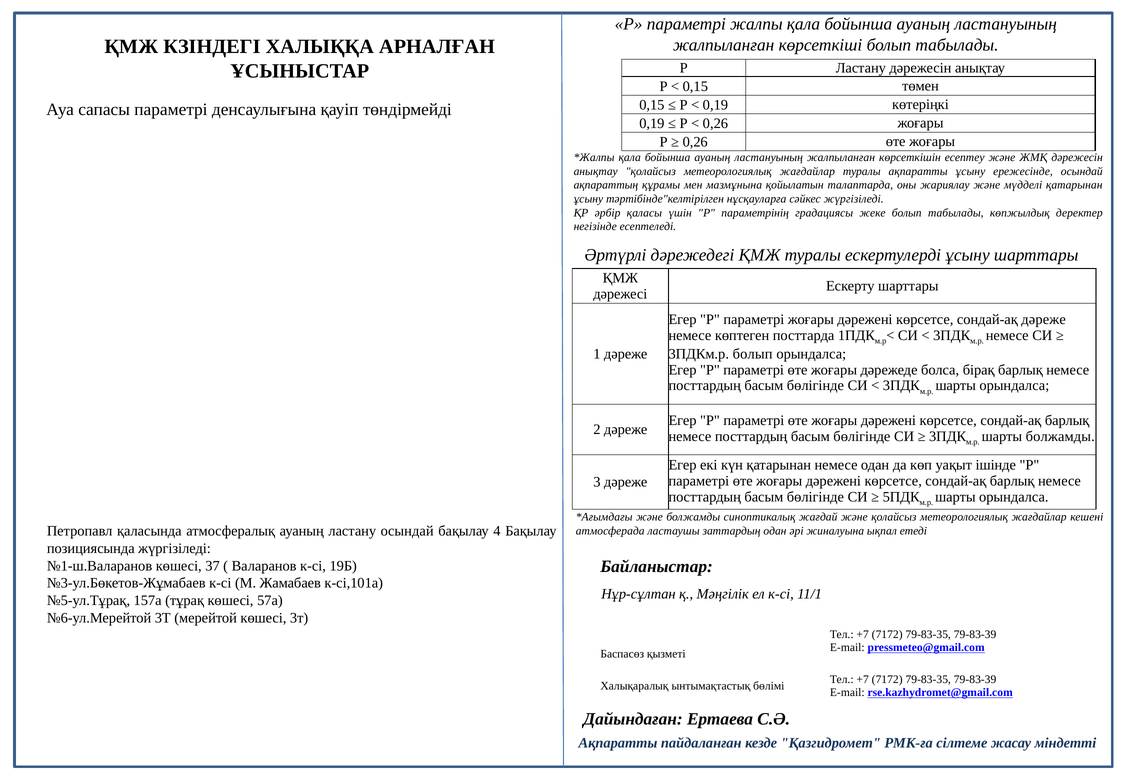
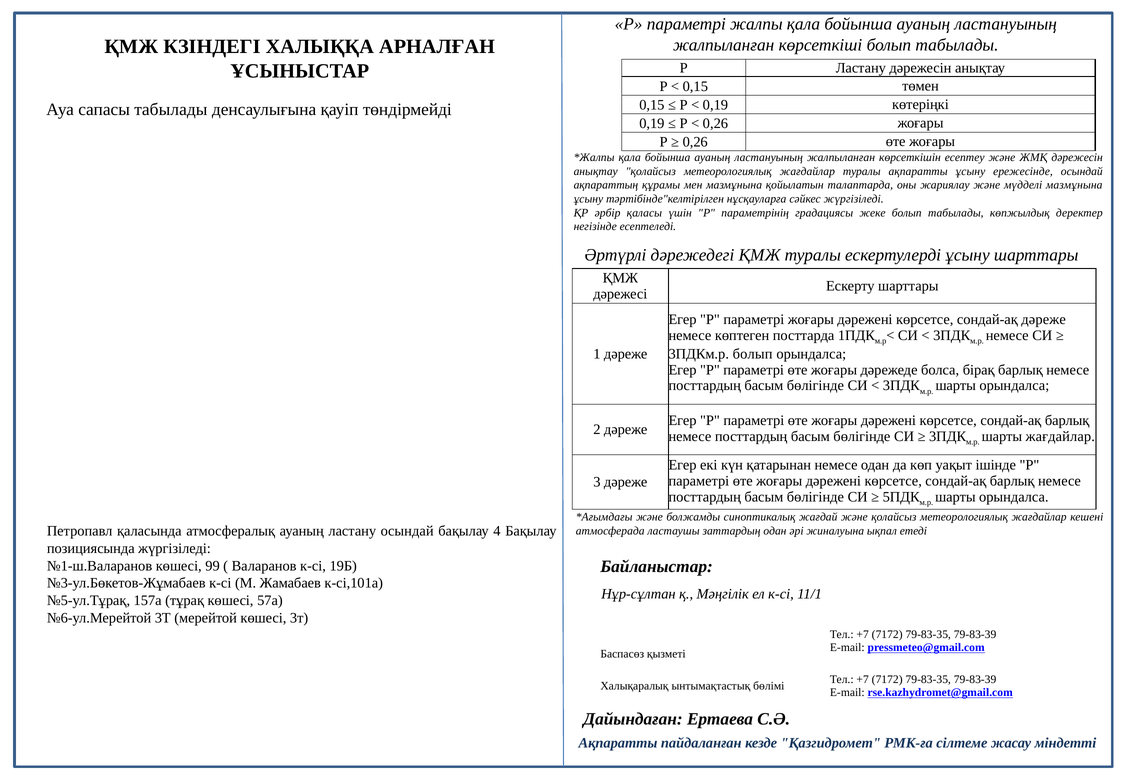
сапасы параметрі: параметрі -> табылады
мүдделі қатарынан: қатарынан -> мазмұнына
шарты болжамды: болжамды -> жағдайлар
37: 37 -> 99
